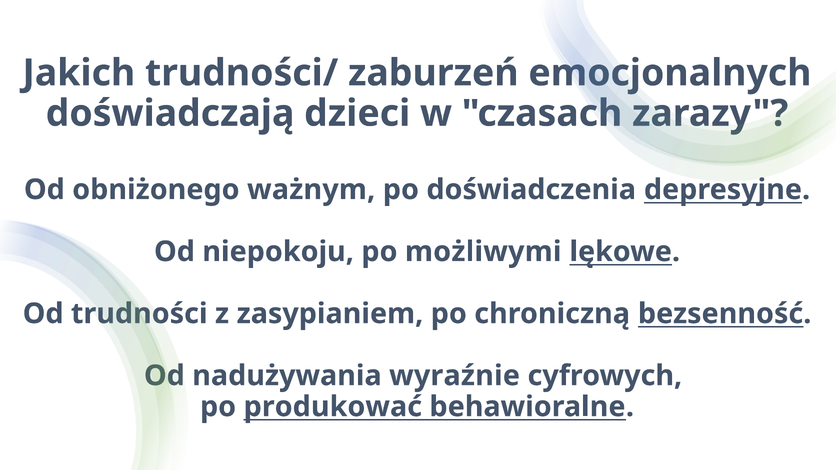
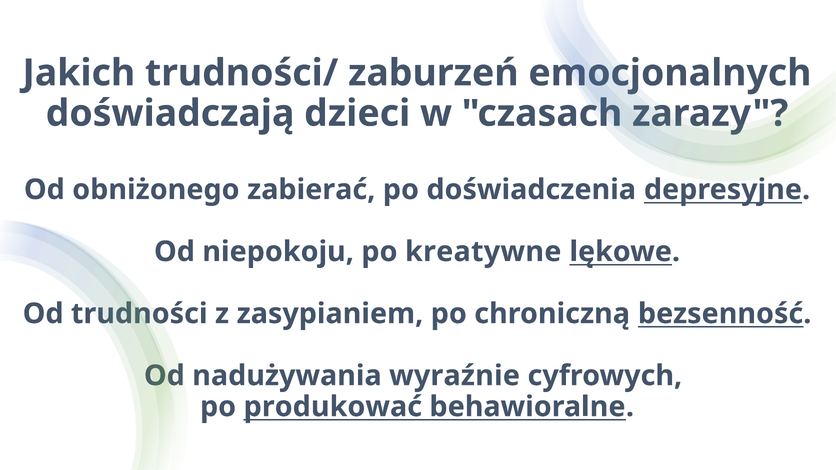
ważnym: ważnym -> zabierać
możliwymi: możliwymi -> kreatywne
